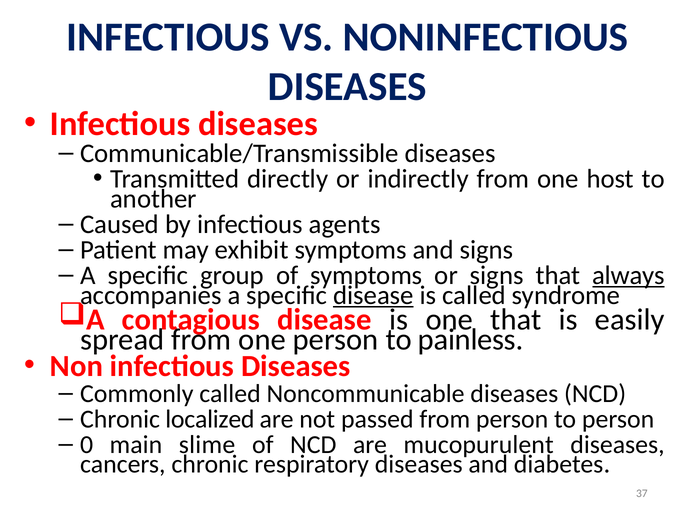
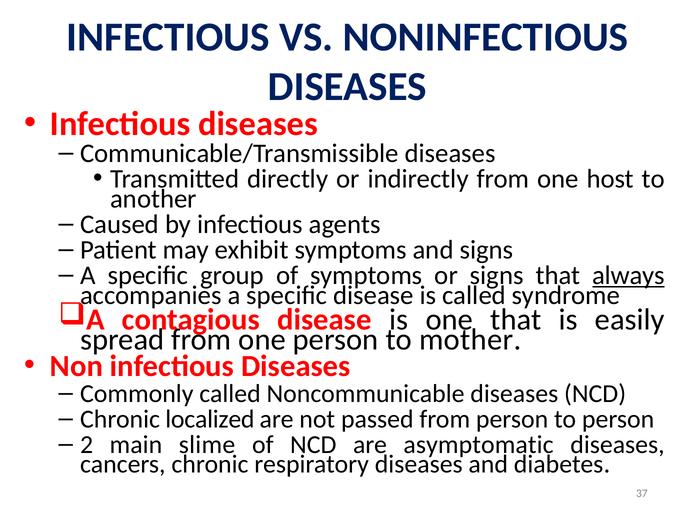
disease at (373, 295) underline: present -> none
painless: painless -> mother
0: 0 -> 2
mucopurulent: mucopurulent -> asymptomatic
